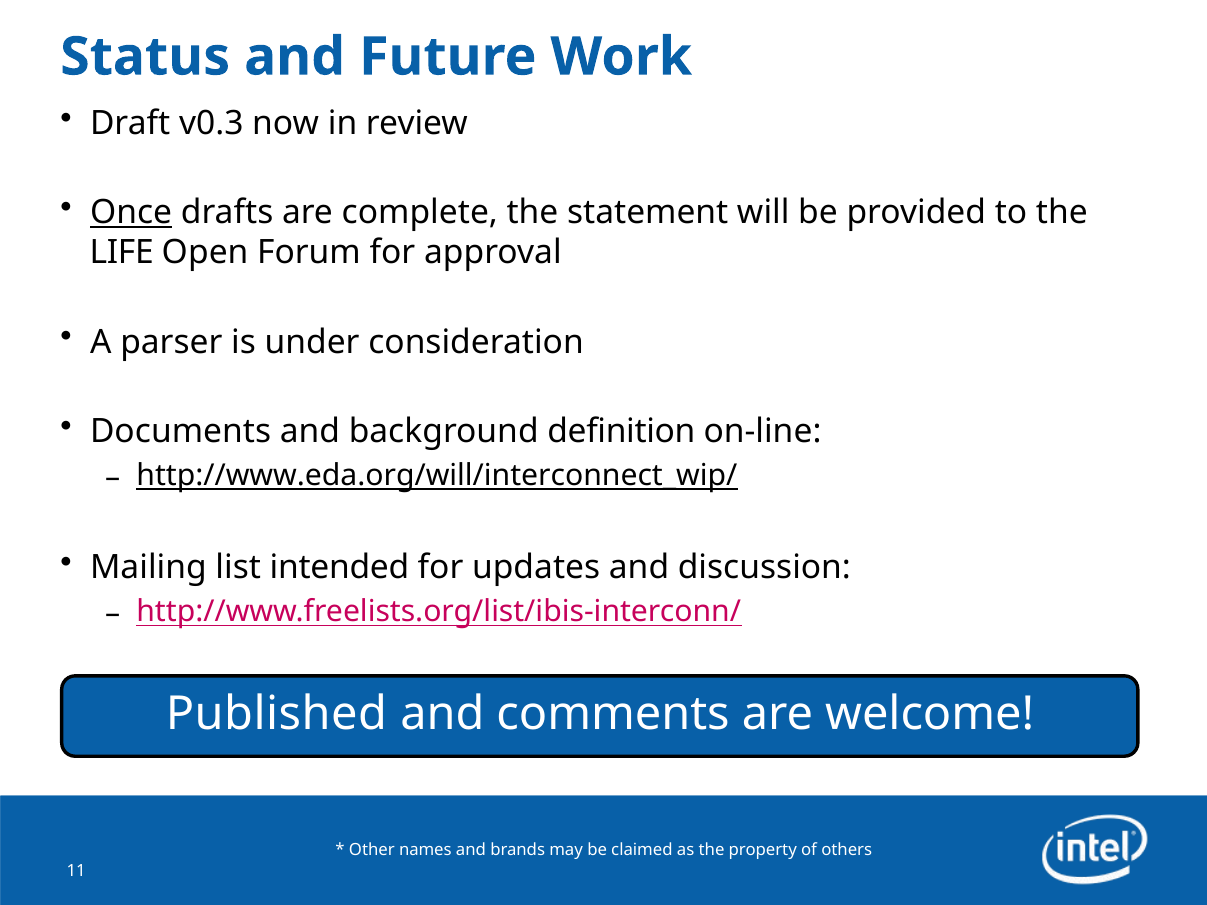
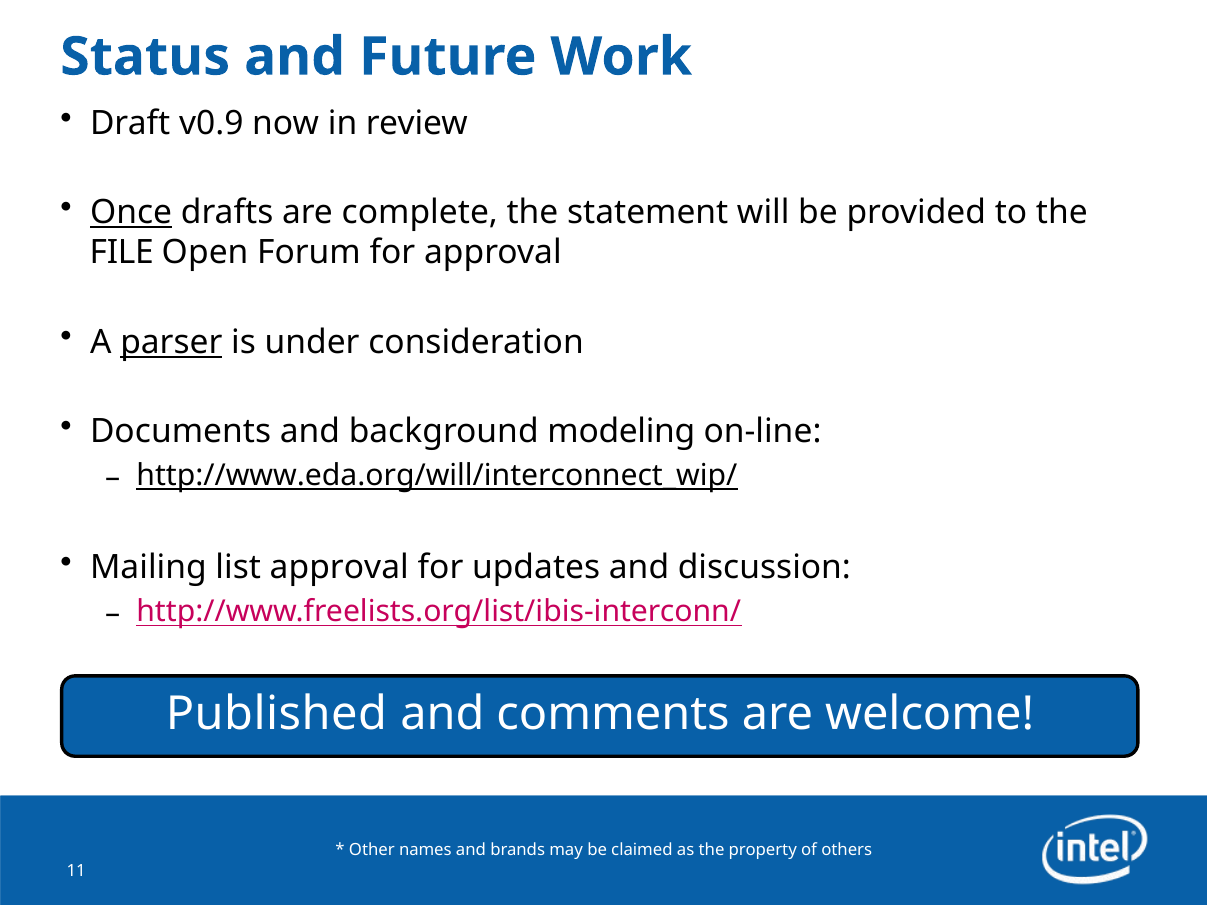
v0.3: v0.3 -> v0.9
LIFE: LIFE -> FILE
parser underline: none -> present
definition: definition -> modeling
list intended: intended -> approval
